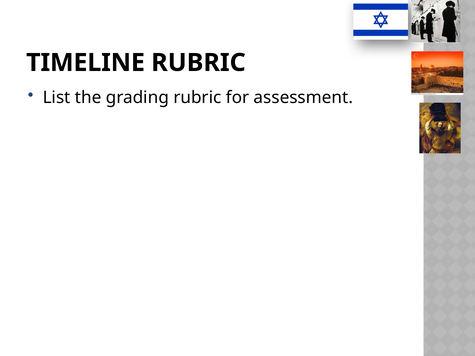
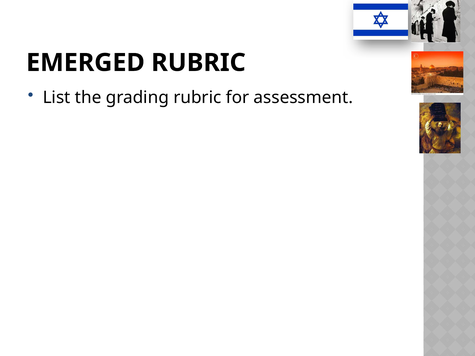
TIMELINE: TIMELINE -> EMERGED
